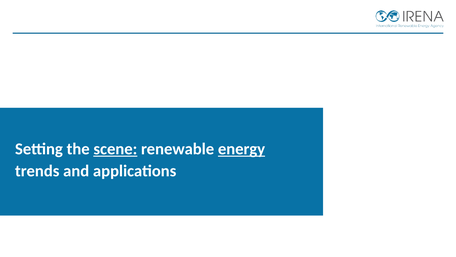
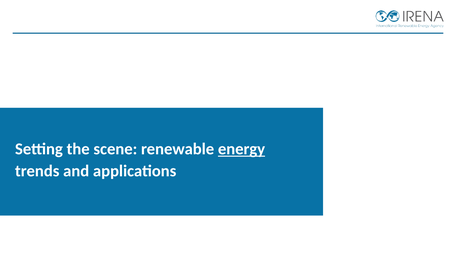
scene underline: present -> none
